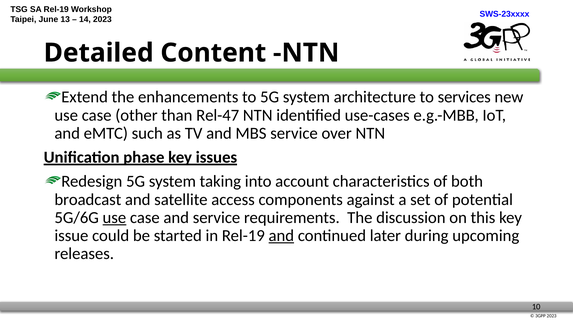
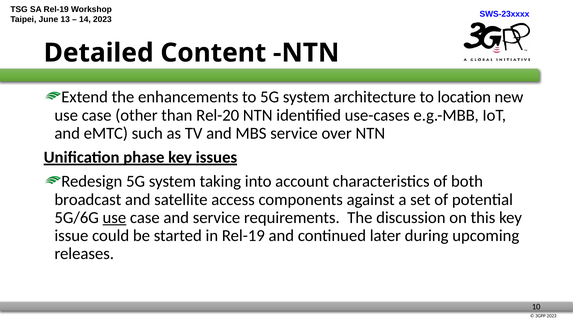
services: services -> location
Rel-47: Rel-47 -> Rel-20
and at (281, 235) underline: present -> none
